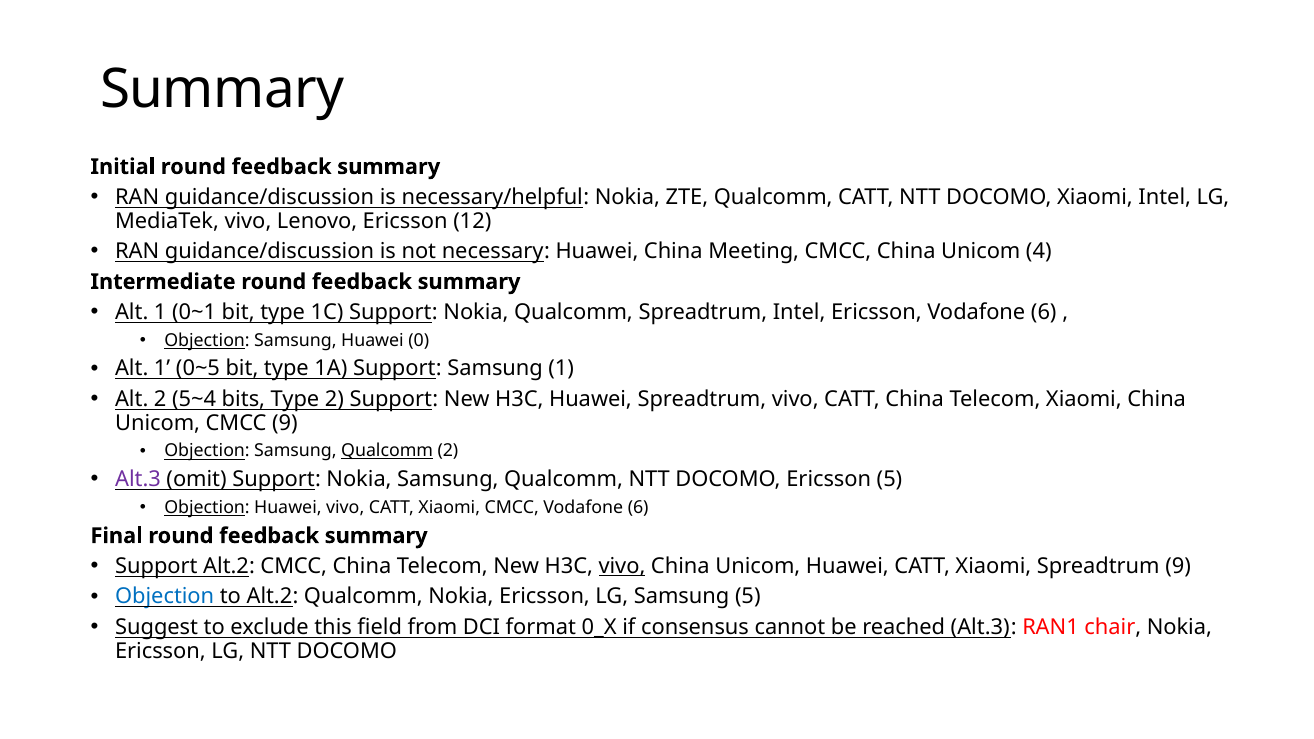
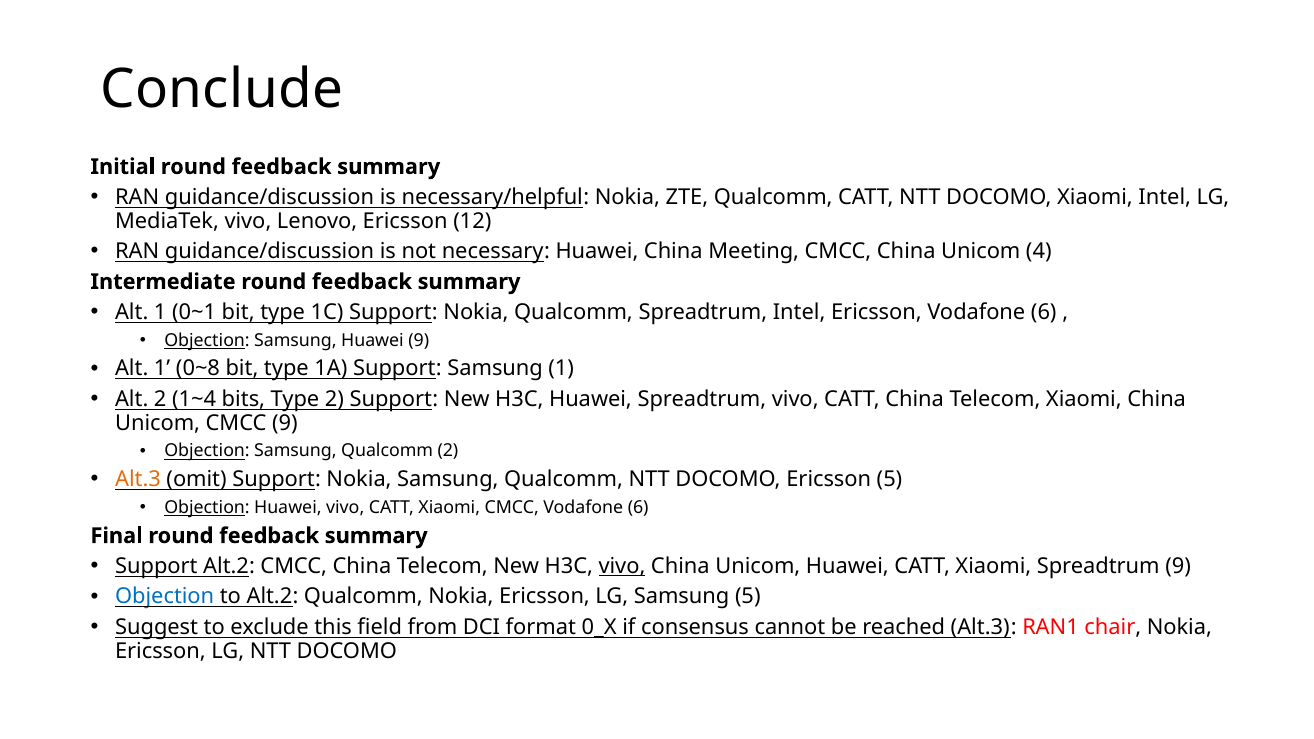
Summary at (222, 90): Summary -> Conclude
Huawei 0: 0 -> 9
0~5: 0~5 -> 0~8
5~4: 5~4 -> 1~4
Qualcomm at (387, 451) underline: present -> none
Alt.3 at (138, 479) colour: purple -> orange
